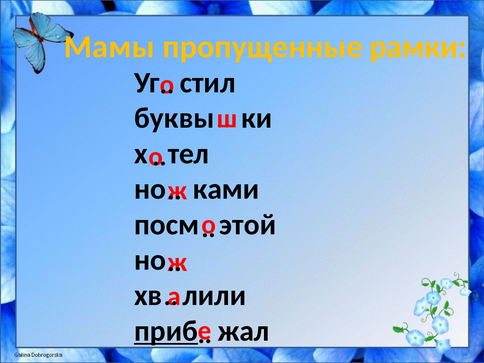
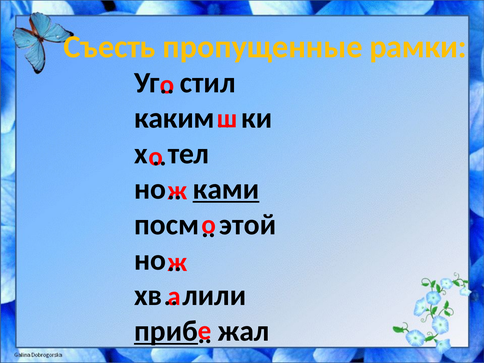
Мамы: Мамы -> Съесть
буквы: буквы -> каким
ками underline: none -> present
